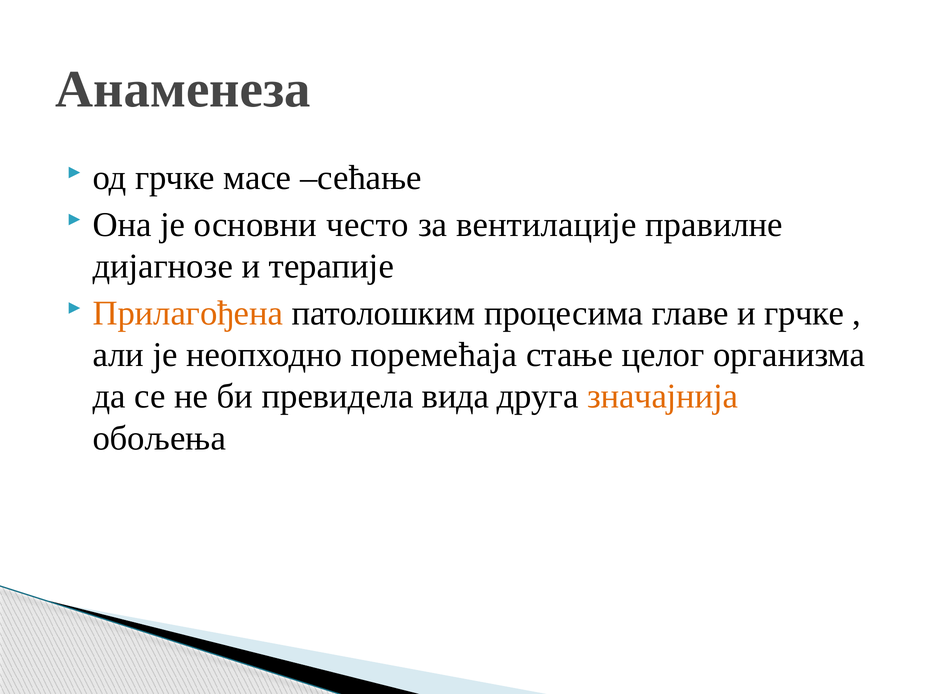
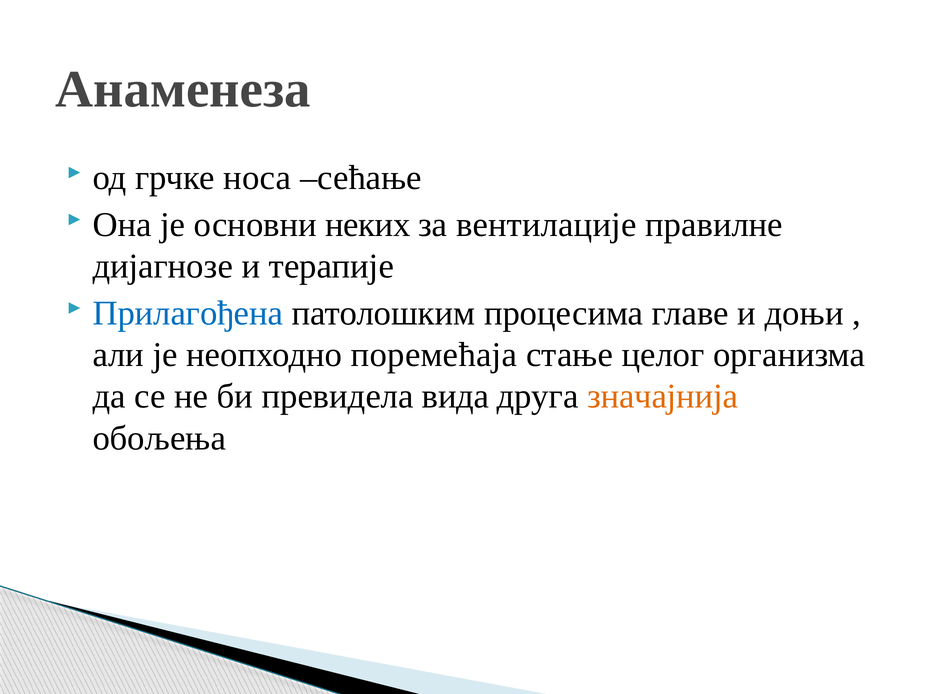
масе: масе -> носа
често: често -> неких
Прилагођена colour: orange -> blue
и грчке: грчке -> доњи
